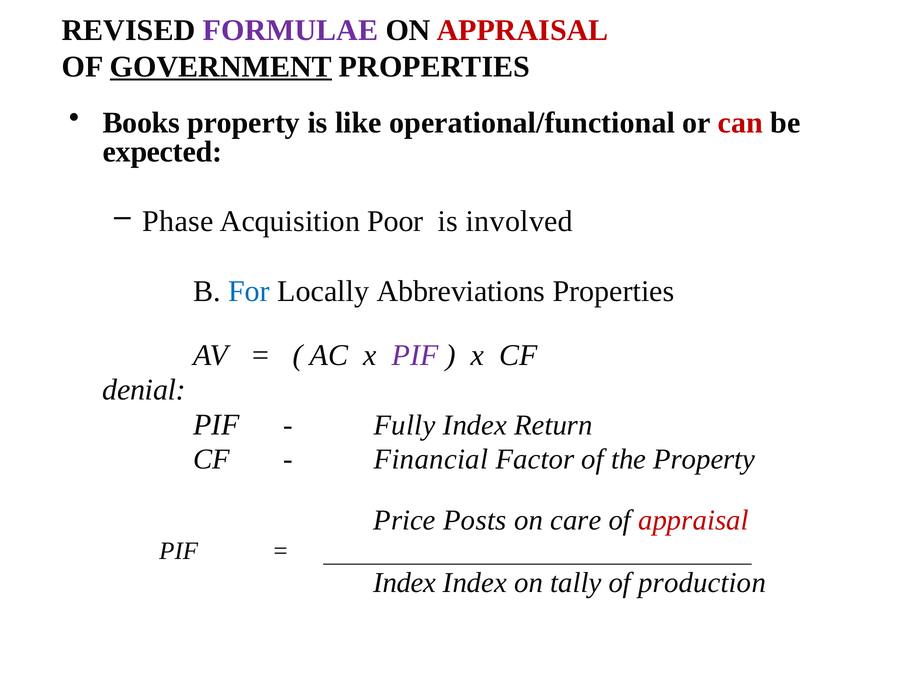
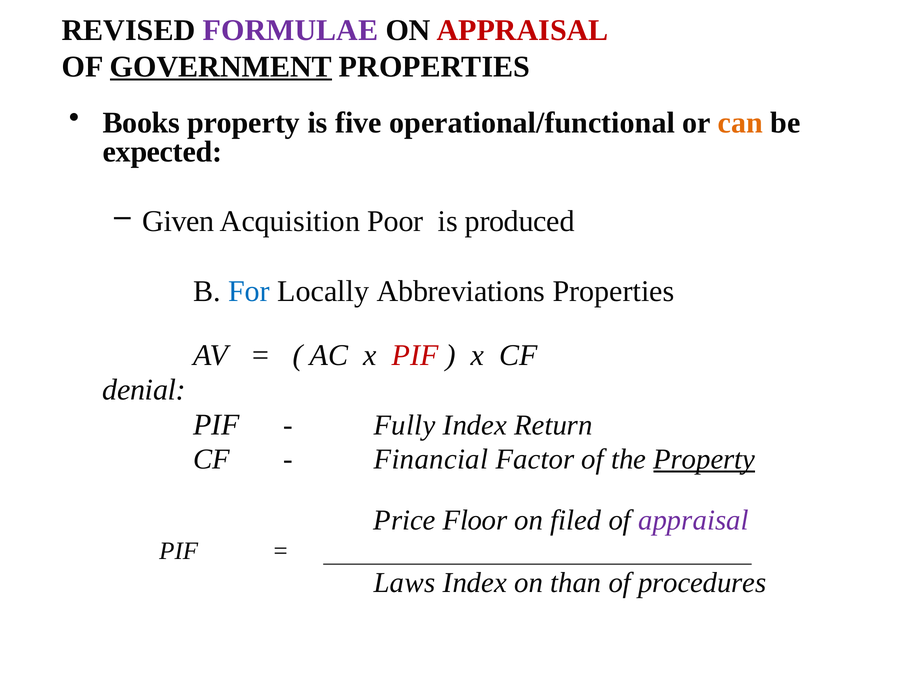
like: like -> five
can colour: red -> orange
Phase: Phase -> Given
involved: involved -> produced
PIF at (415, 355) colour: purple -> red
Property at (704, 459) underline: none -> present
Posts: Posts -> Floor
care: care -> filed
appraisal at (693, 520) colour: red -> purple
Index at (405, 582): Index -> Laws
tally: tally -> than
production: production -> procedures
